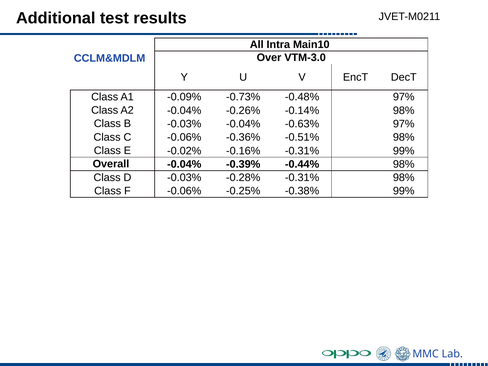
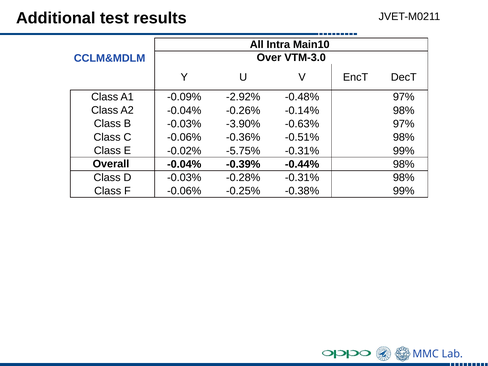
-0.73%: -0.73% -> -2.92%
-0.03% -0.04%: -0.04% -> -3.90%
-0.16%: -0.16% -> -5.75%
